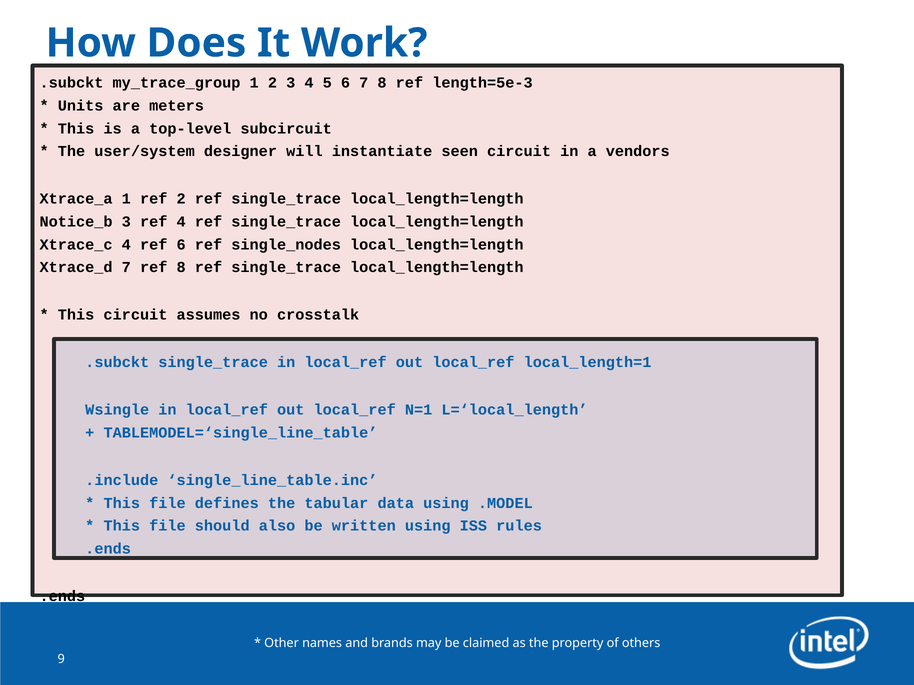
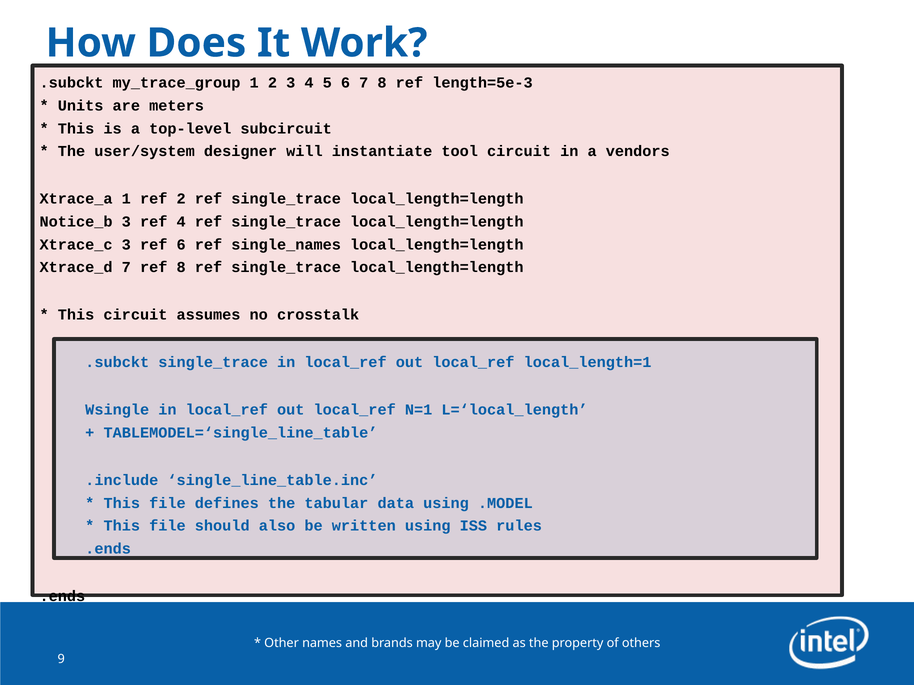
seen: seen -> tool
Xtrace_c 4: 4 -> 3
single_nodes: single_nodes -> single_names
